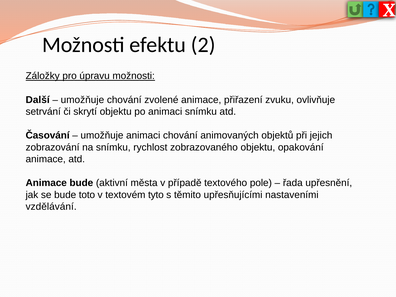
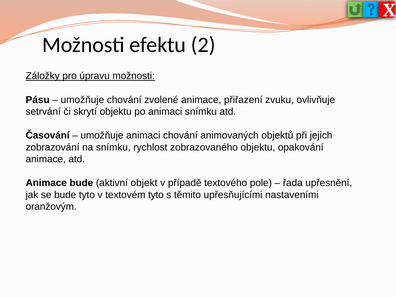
Další: Další -> Pásu
města: města -> objekt
bude toto: toto -> tyto
vzdělávání: vzdělávání -> oranžovým
